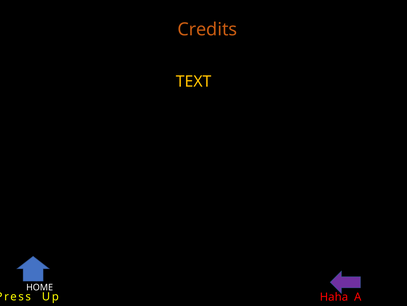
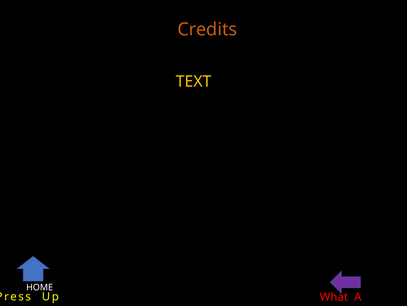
Haha: Haha -> What
